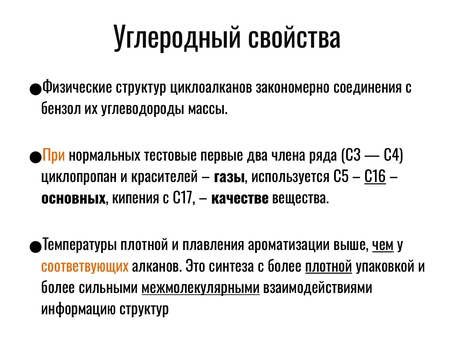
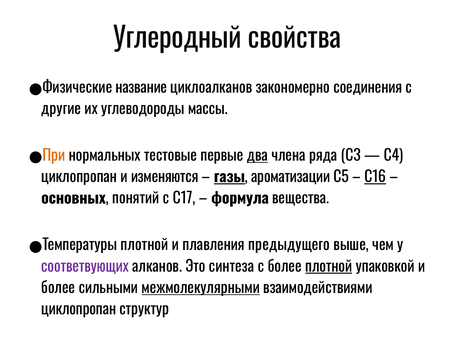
Физические структур: структур -> название
бензол: бензол -> другие
два underline: none -> present
красителей: красителей -> изменяются
газы underline: none -> present
используется: используется -> ароматизации
кипения: кипения -> понятий
качестве: качестве -> формула
ароматизации: ароматизации -> предыдущего
чем underline: present -> none
соответвующих colour: orange -> purple
информацию at (79, 309): информацию -> циклопpопан
